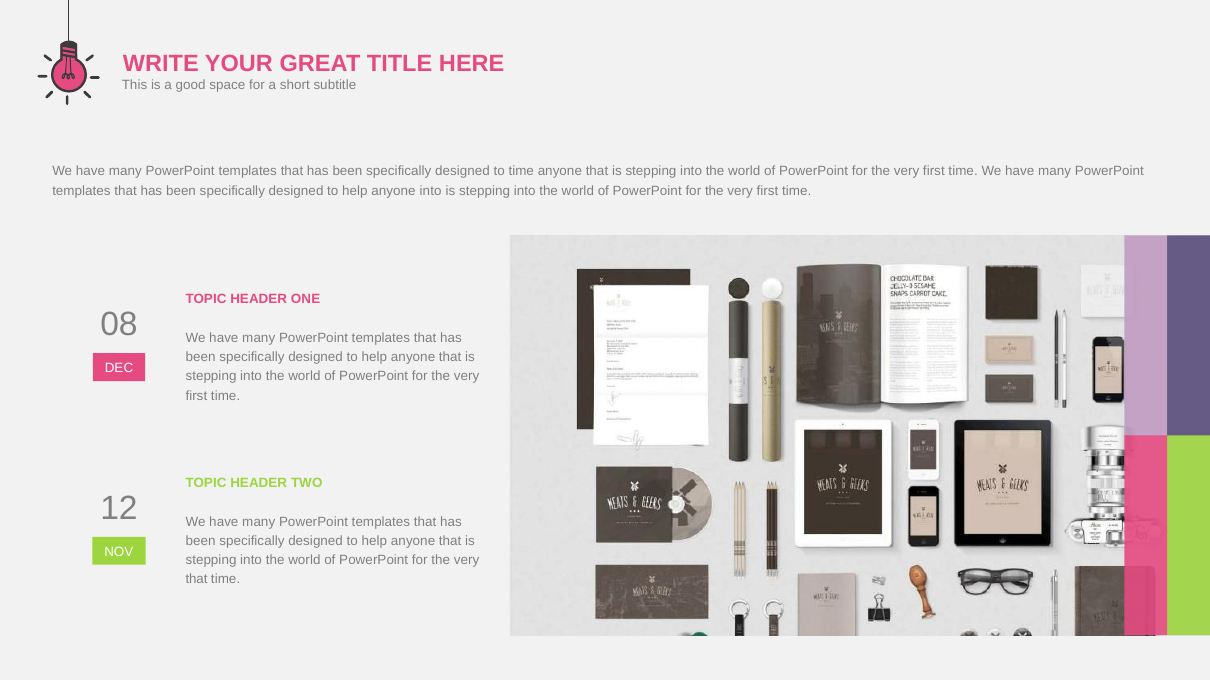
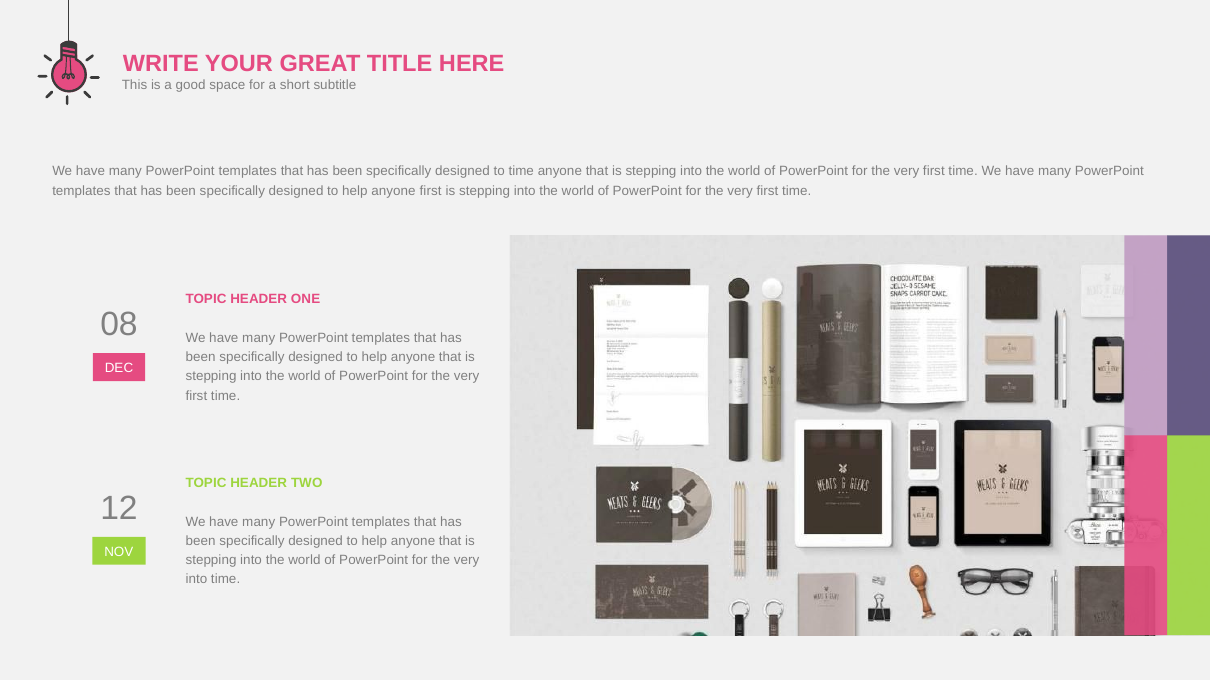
anyone into: into -> first
that at (197, 580): that -> into
